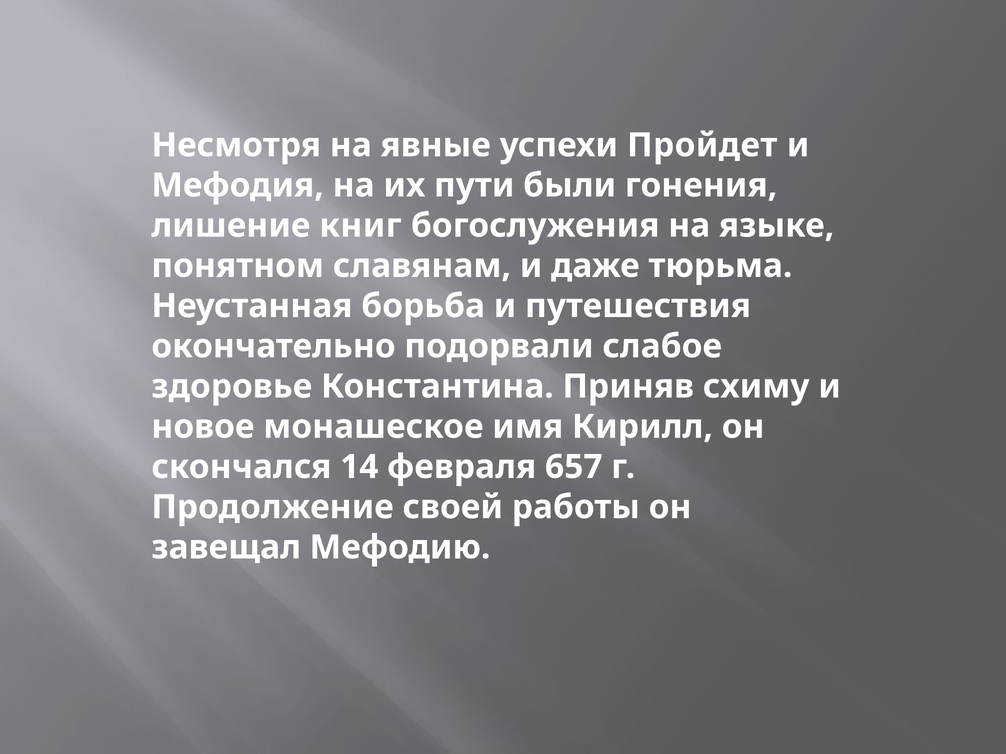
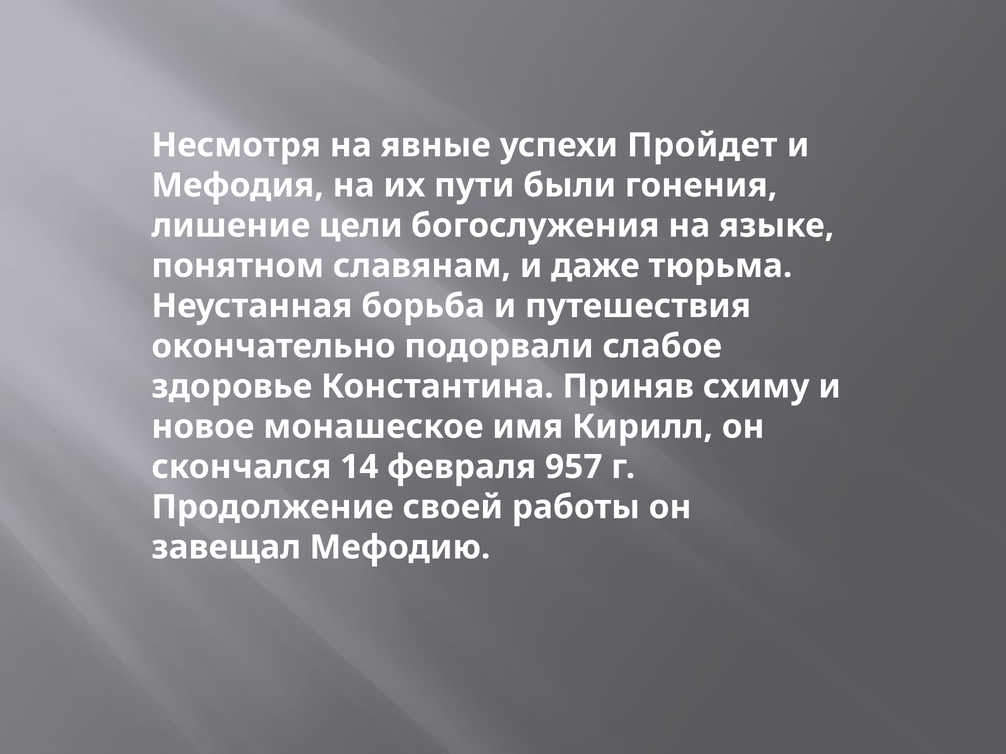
книг: книг -> цели
657: 657 -> 957
